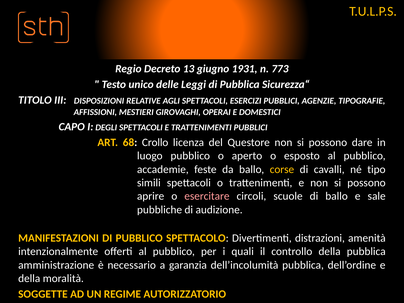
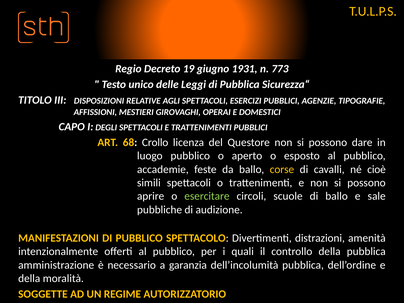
13: 13 -> 19
tipo: tipo -> cioè
esercitare colour: pink -> light green
